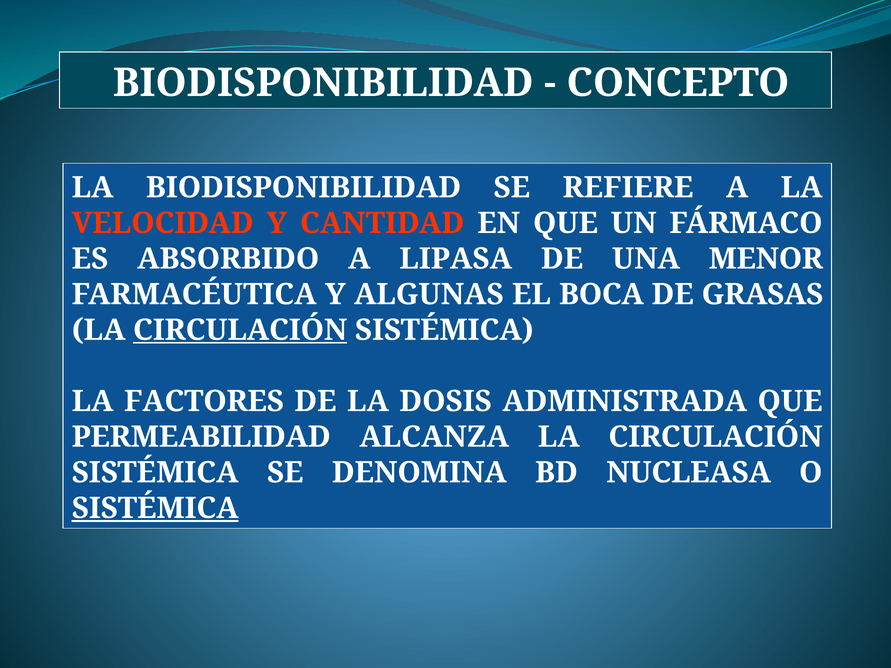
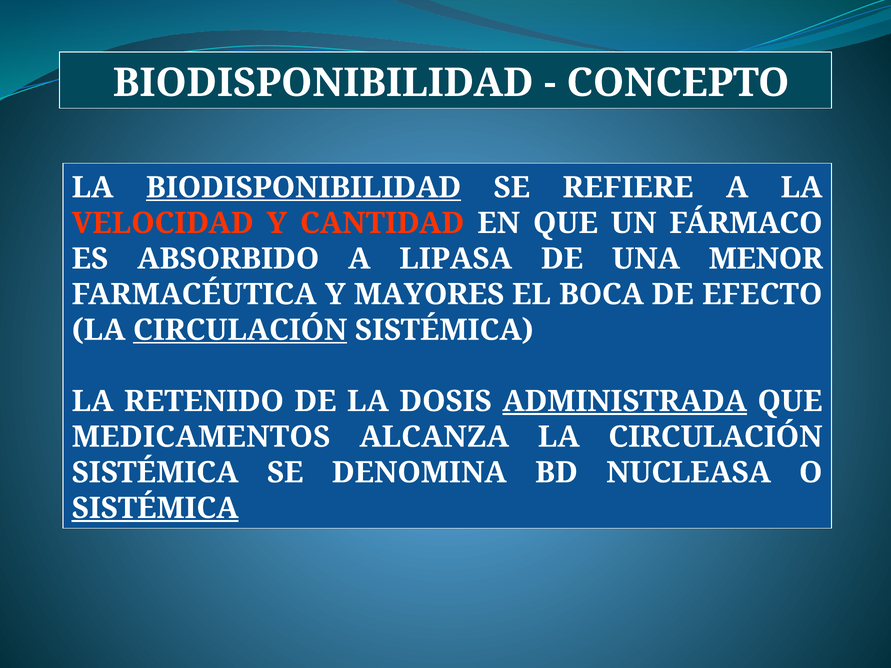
BIODISPONIBILIDAD at (304, 188) underline: none -> present
ALGUNAS: ALGUNAS -> MAYORES
GRASAS: GRASAS -> EFECTO
FACTORES: FACTORES -> RETENIDO
ADMINISTRADA underline: none -> present
PERMEABILIDAD: PERMEABILIDAD -> MEDICAMENTOS
